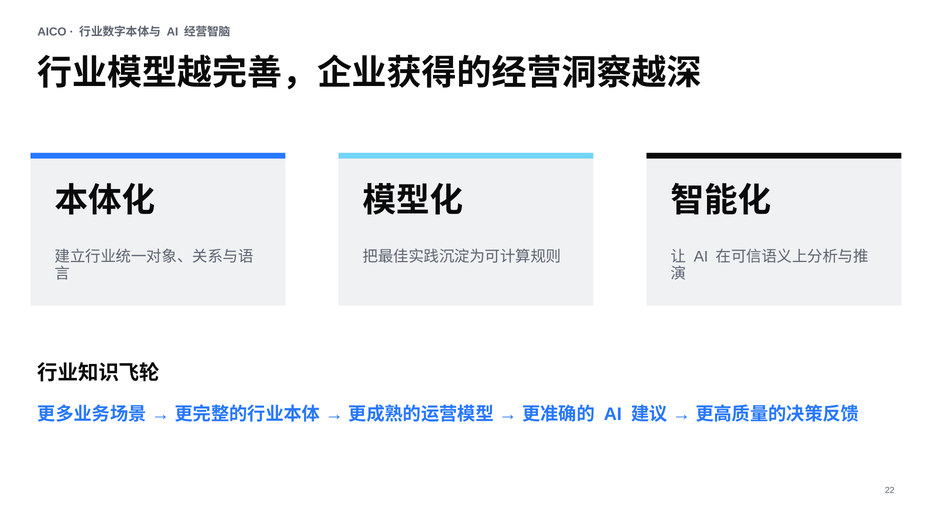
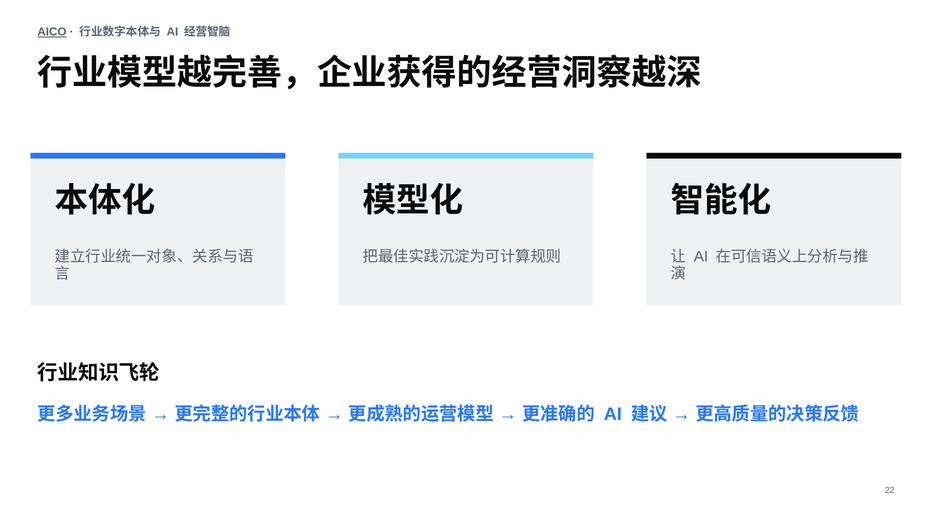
AICO underline: none -> present
